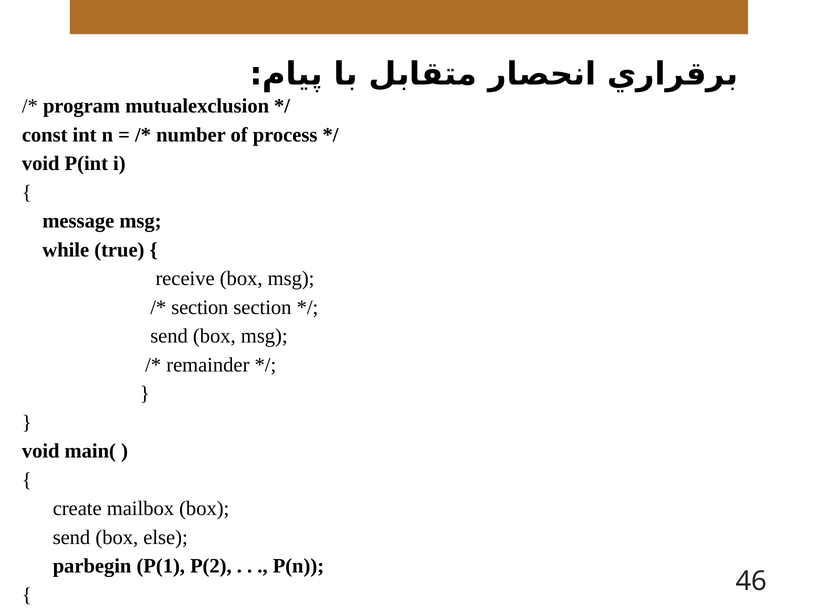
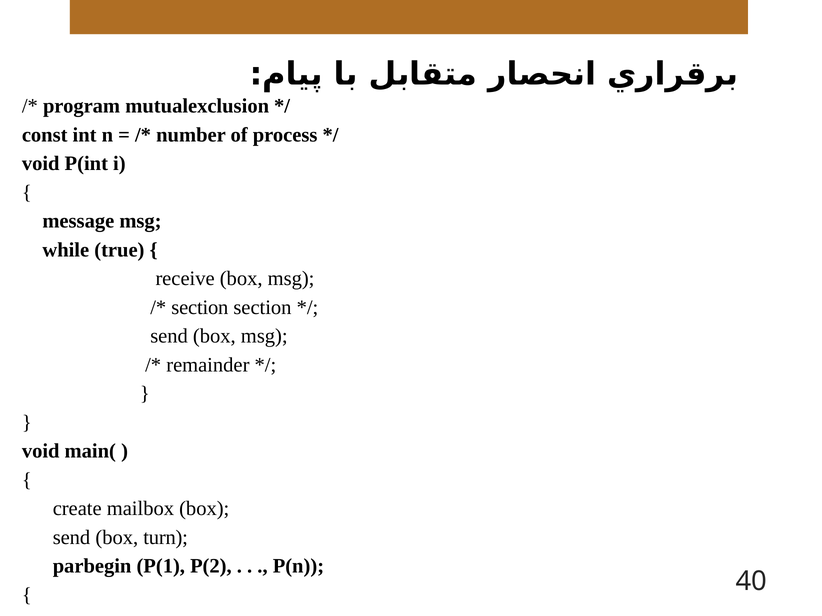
else: else -> turn
46: 46 -> 40
